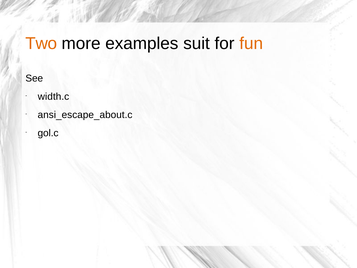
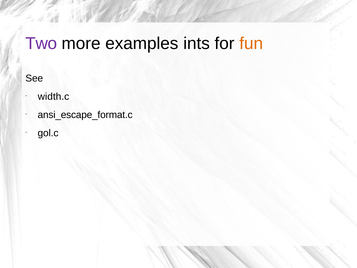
Two colour: orange -> purple
suit: suit -> ints
ansi_escape_about.c: ansi_escape_about.c -> ansi_escape_format.c
